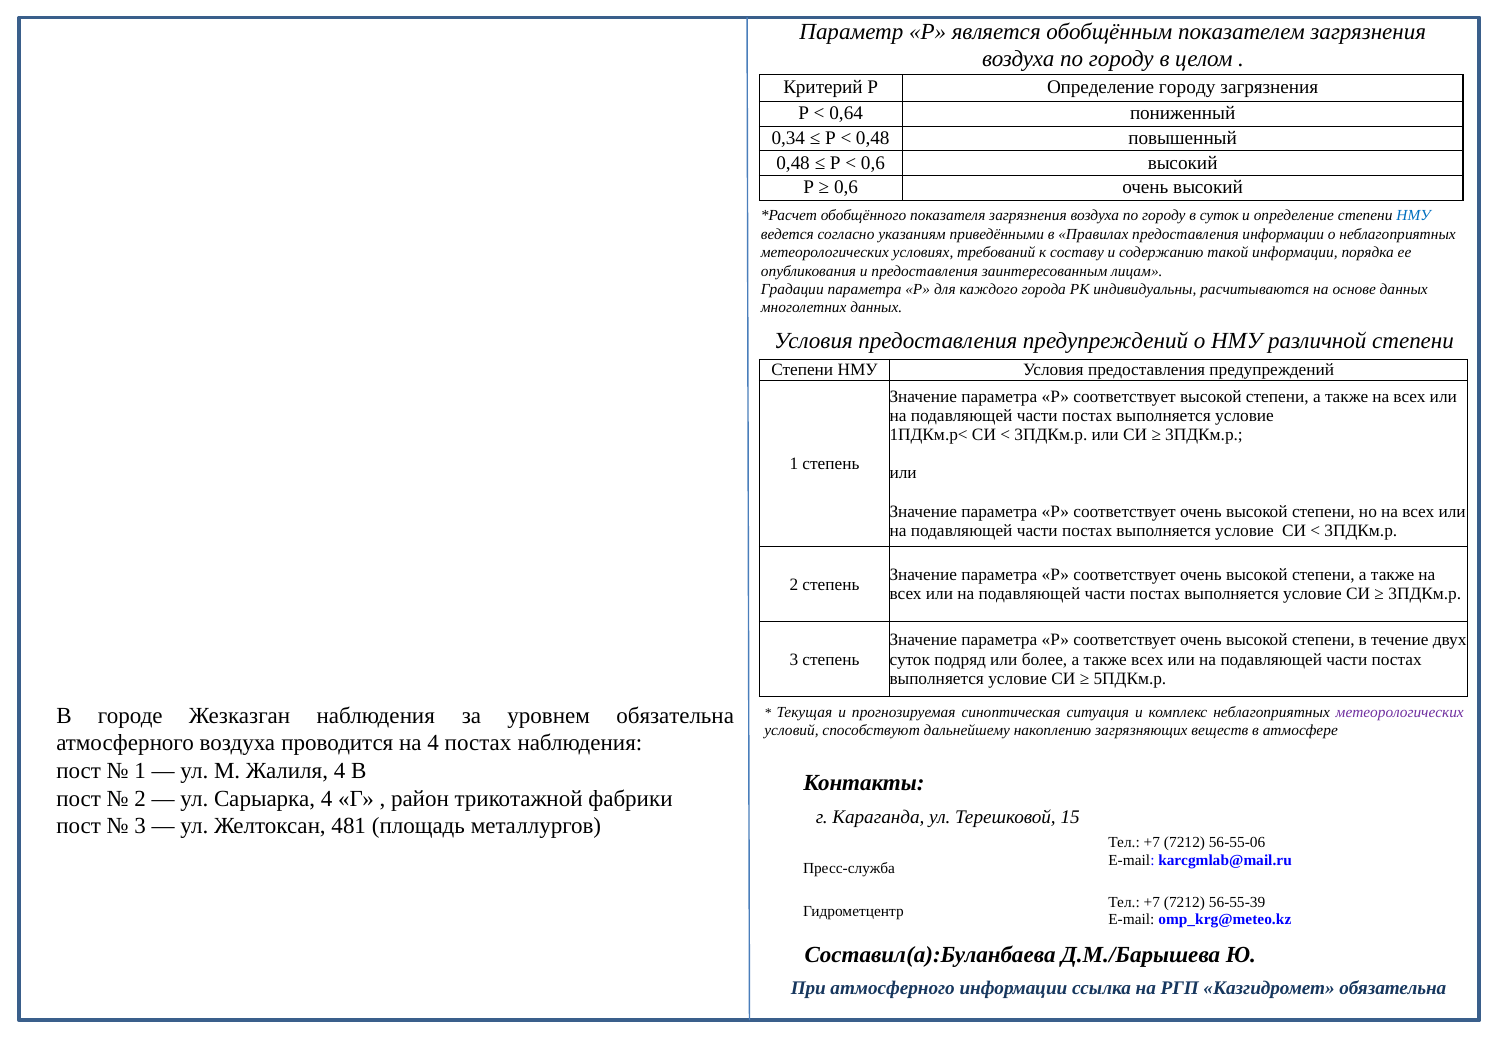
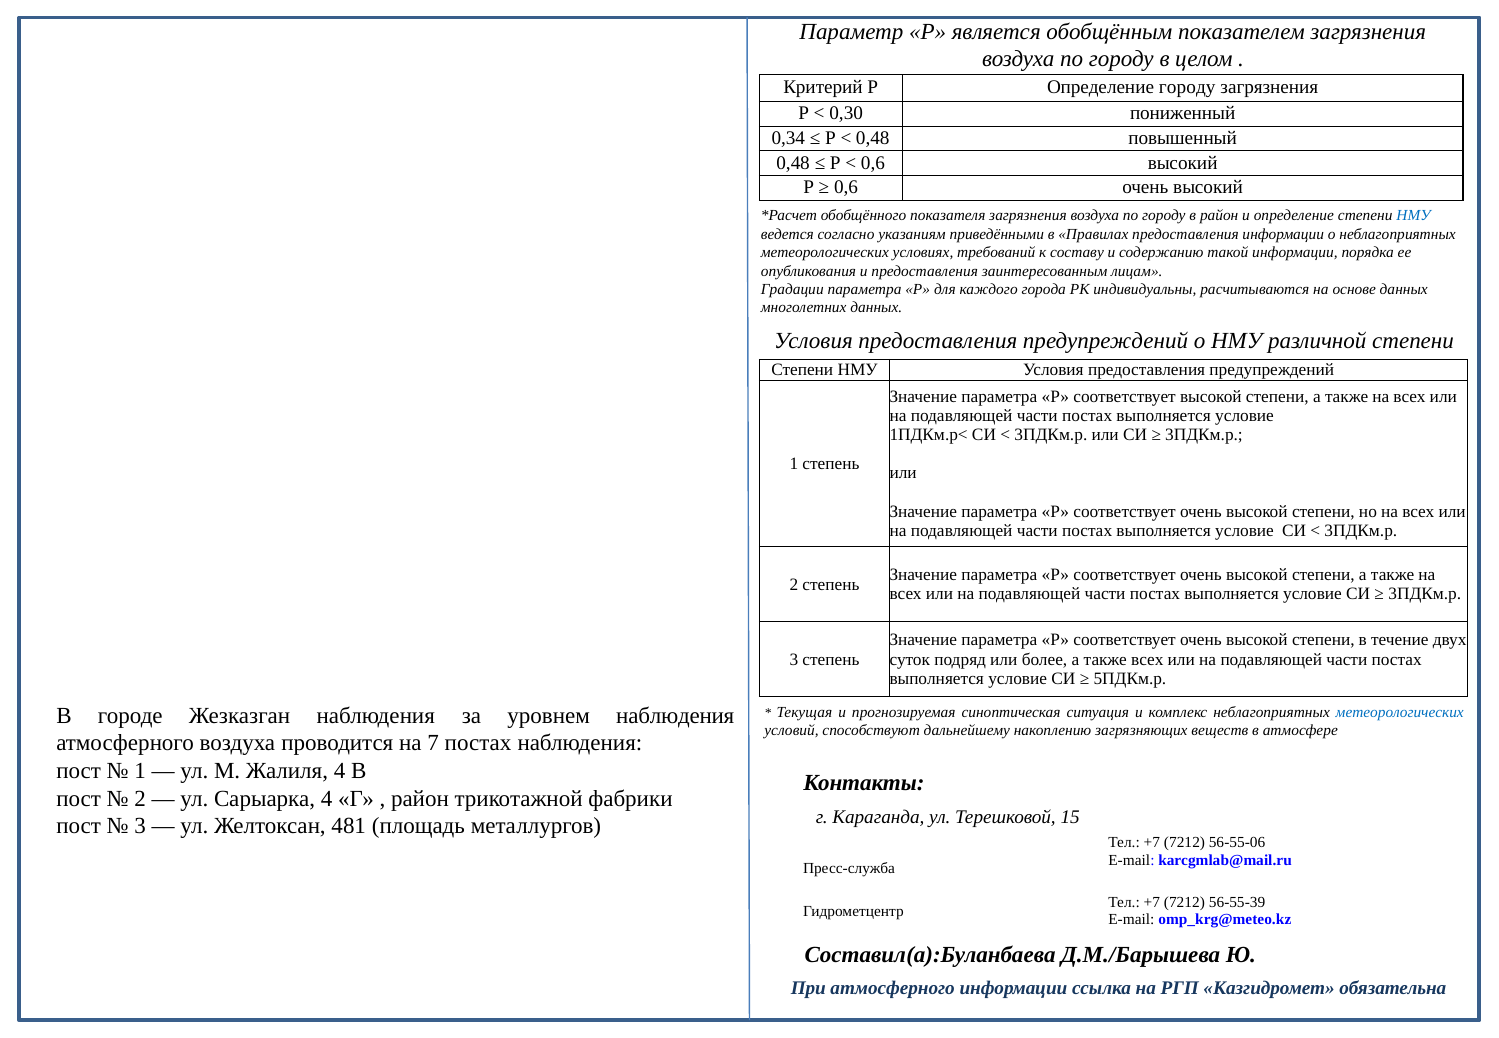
0,64: 0,64 -> 0,30
в суток: суток -> район
уровнем обязательна: обязательна -> наблюдения
метеорологических at (1400, 712) colour: purple -> blue
на 4: 4 -> 7
